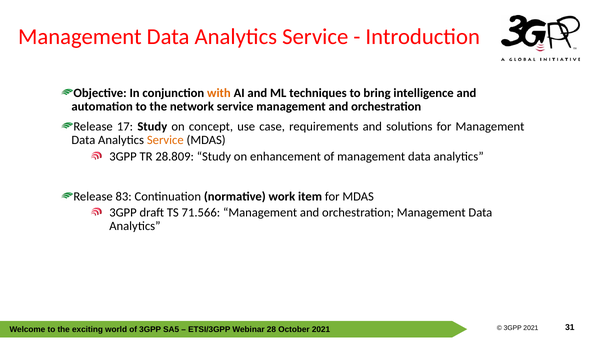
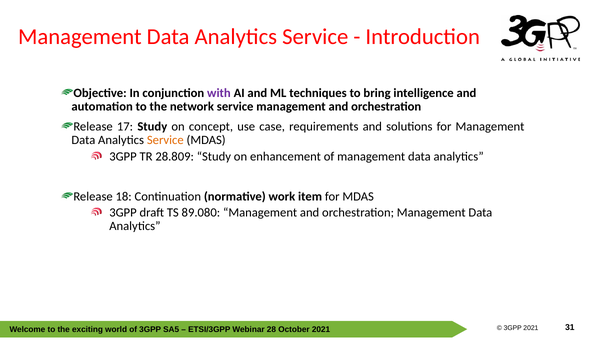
with colour: orange -> purple
83: 83 -> 18
71.566: 71.566 -> 89.080
